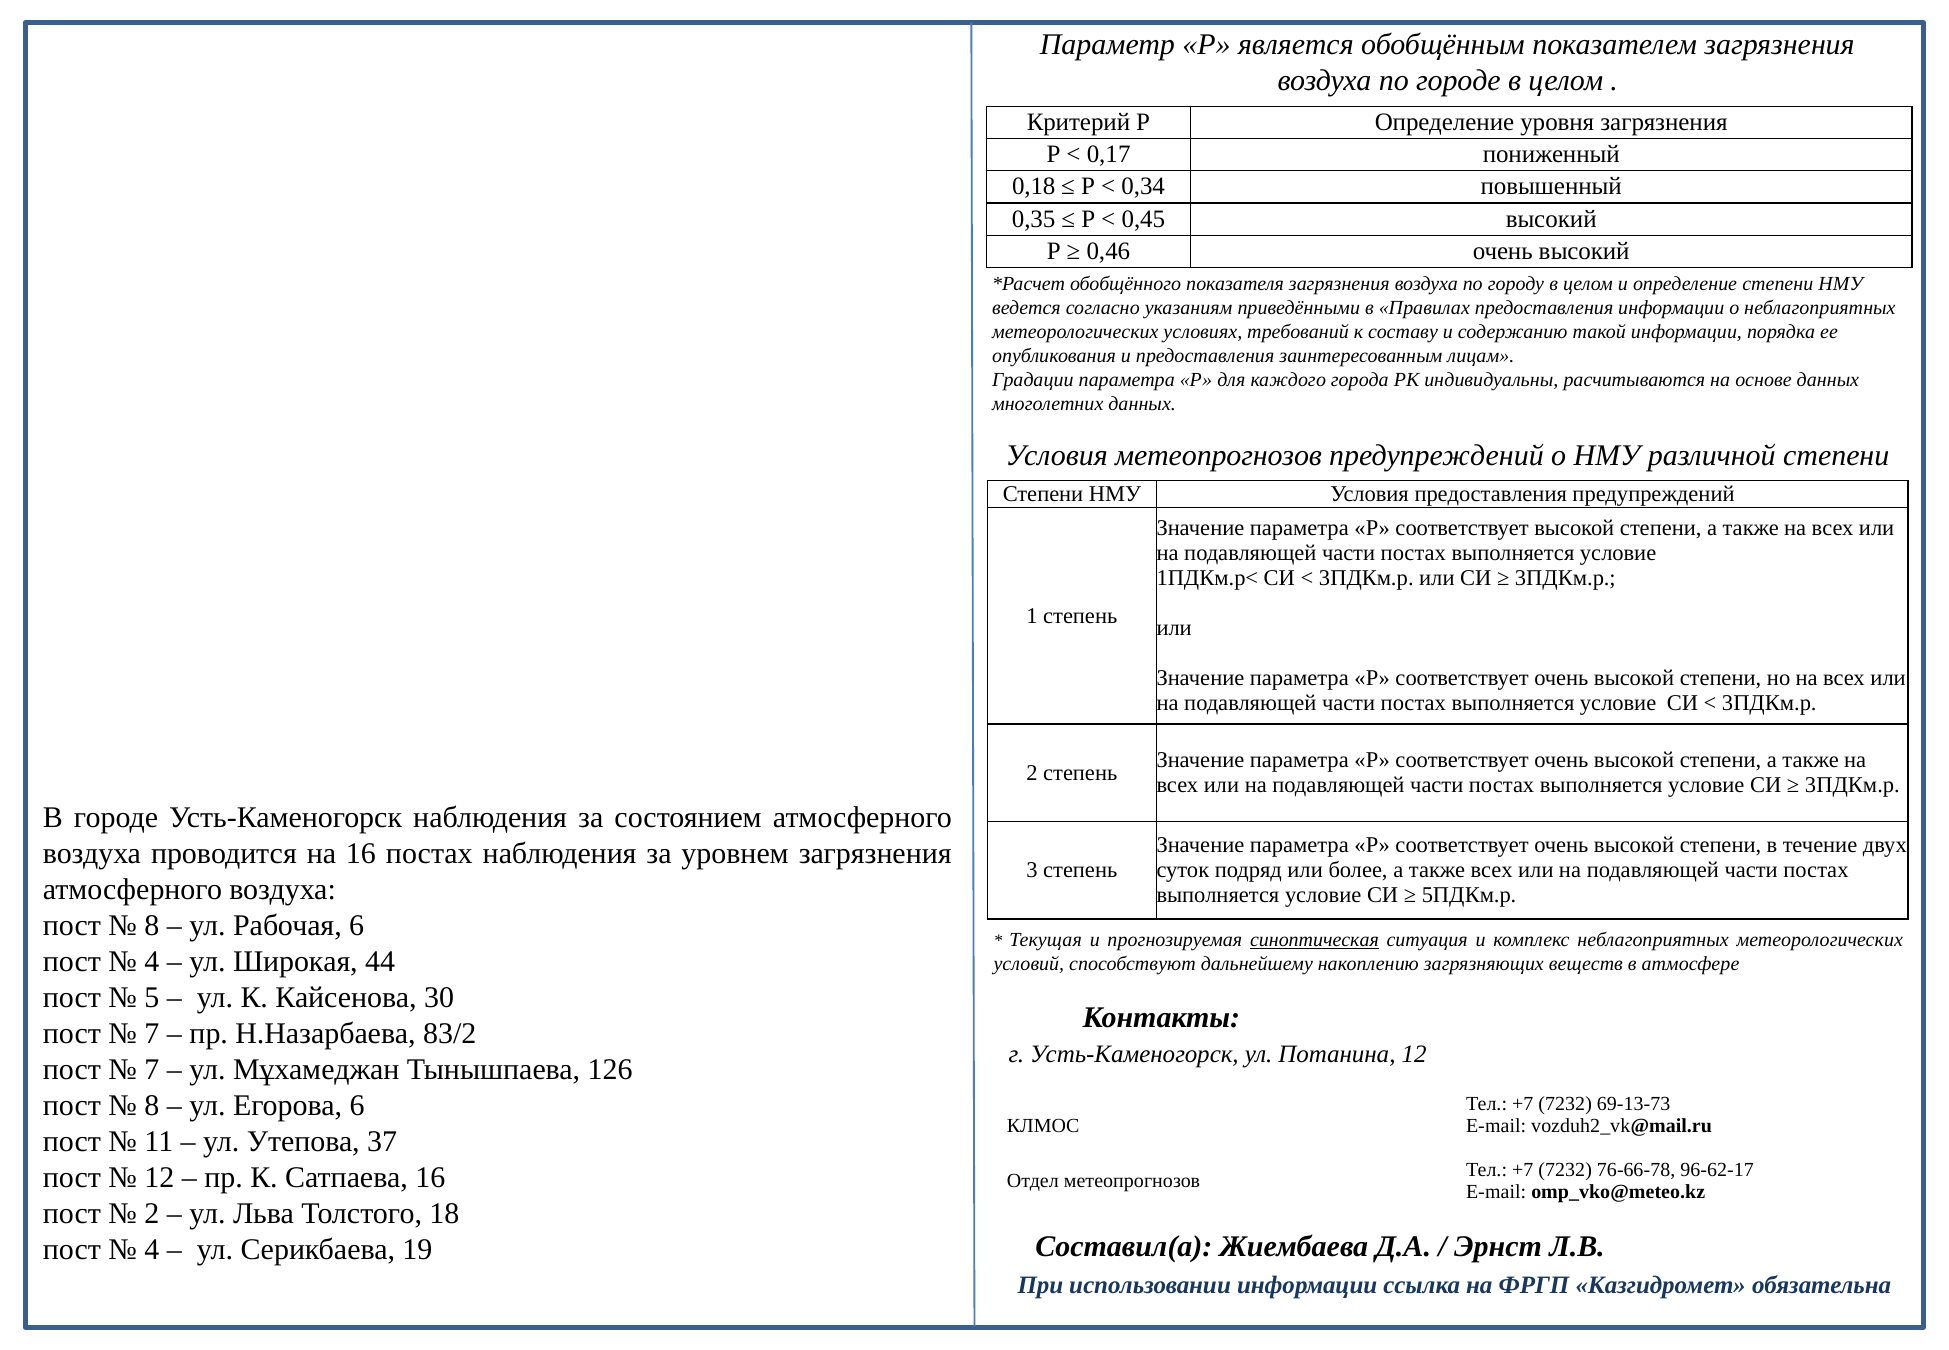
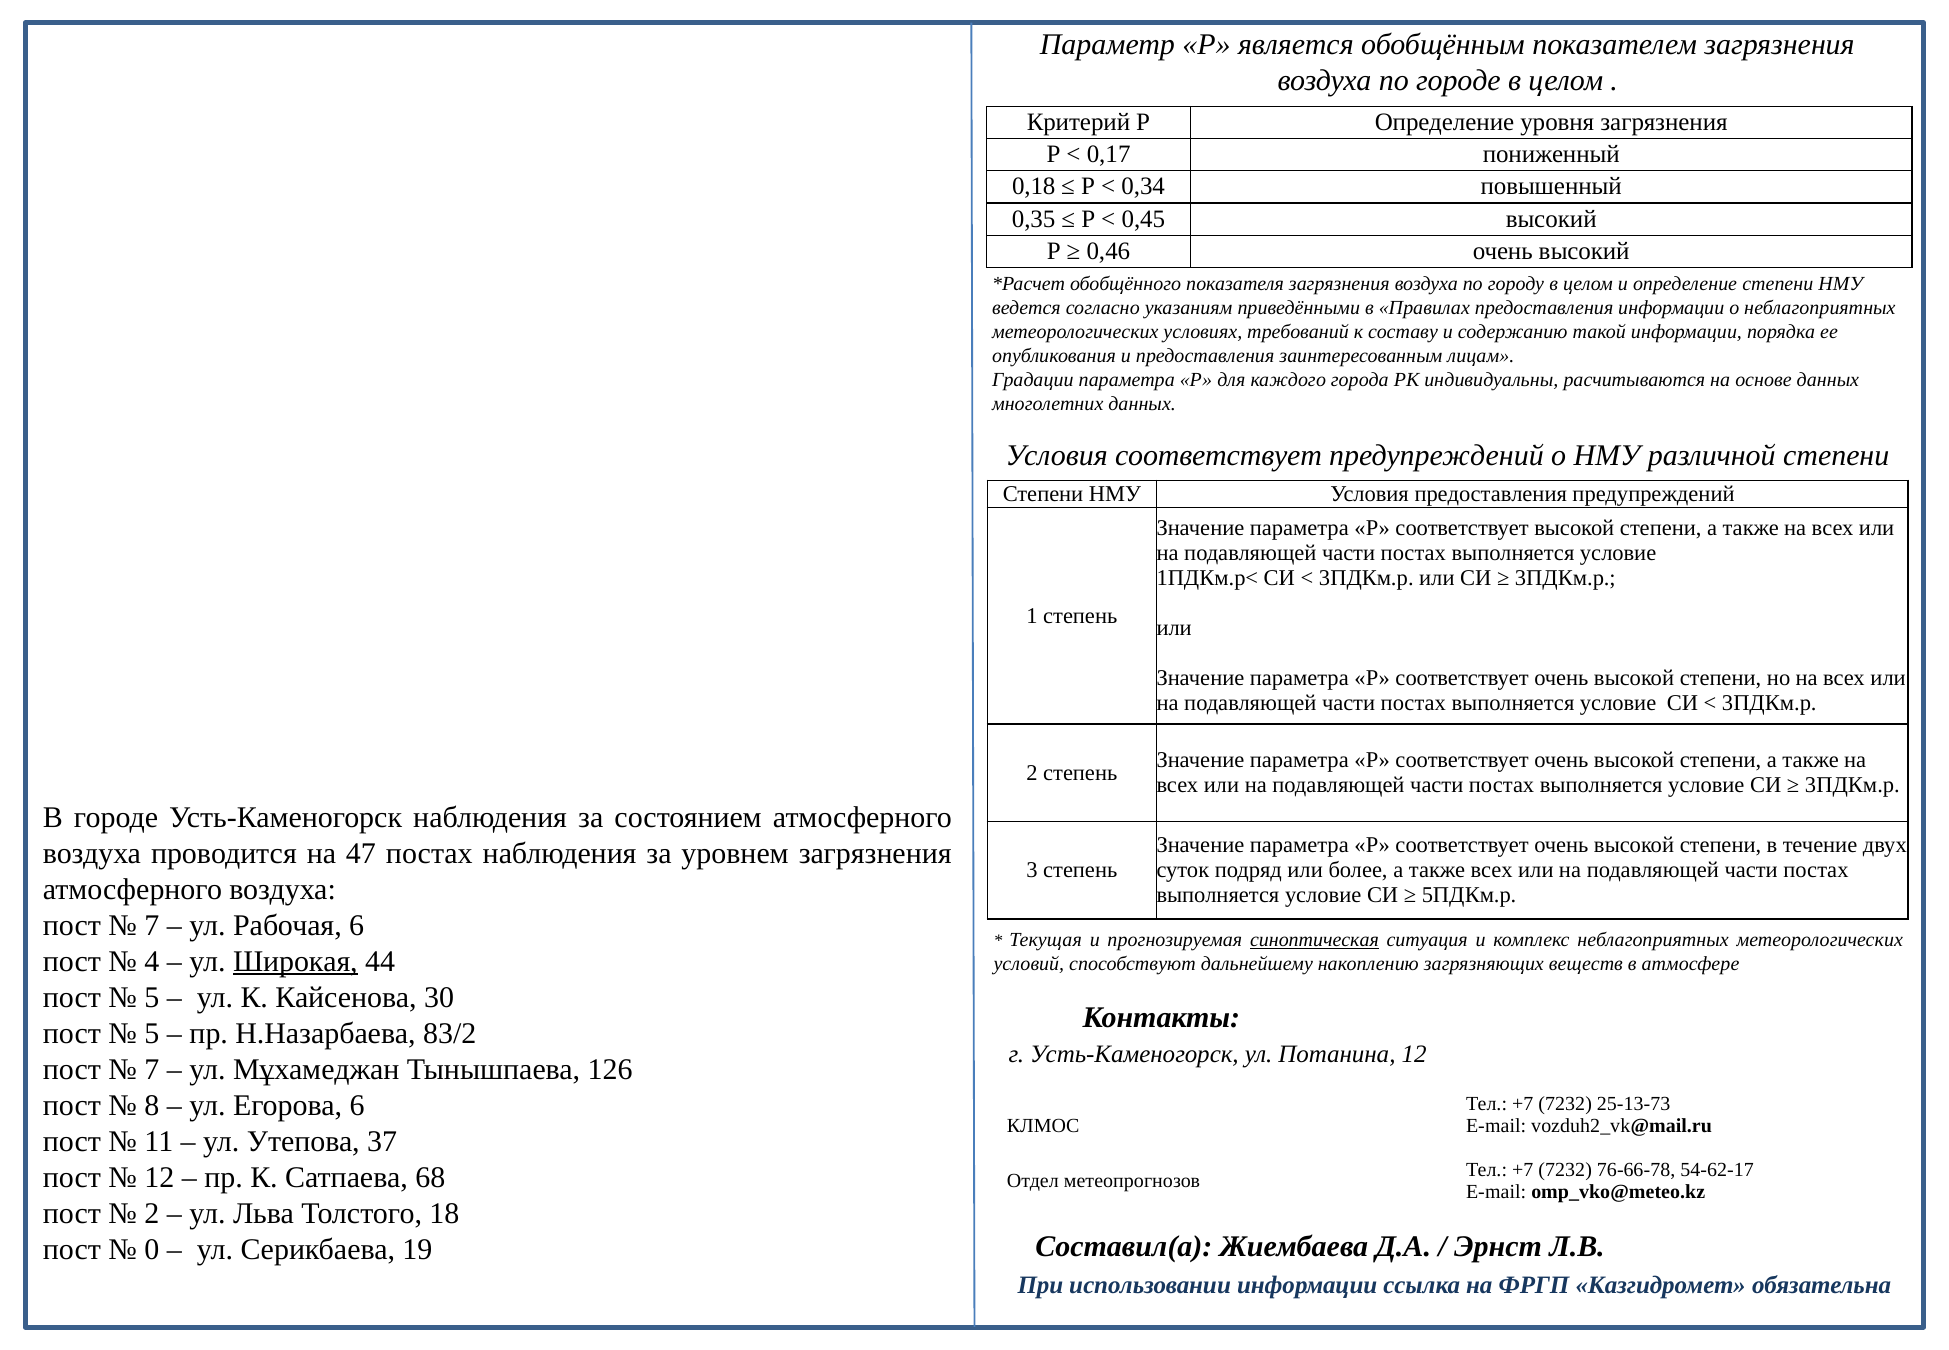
Условия метеопрогнозов: метеопрогнозов -> соответствует
на 16: 16 -> 47
8 at (152, 925): 8 -> 7
Широкая underline: none -> present
7 at (152, 1033): 7 -> 5
69-13-73: 69-13-73 -> 25-13-73
96-62-17: 96-62-17 -> 54-62-17
Сатпаева 16: 16 -> 68
4 at (152, 1249): 4 -> 0
